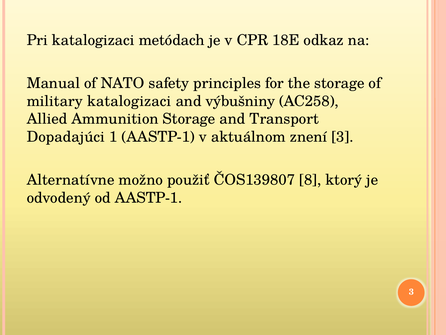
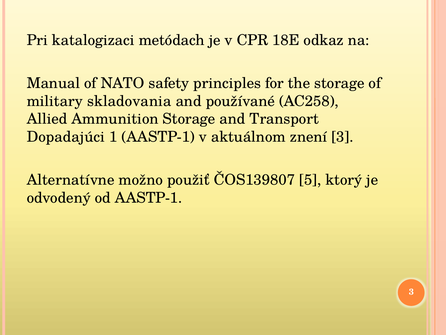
military katalogizaci: katalogizaci -> skladovania
výbušniny: výbušniny -> používané
8: 8 -> 5
